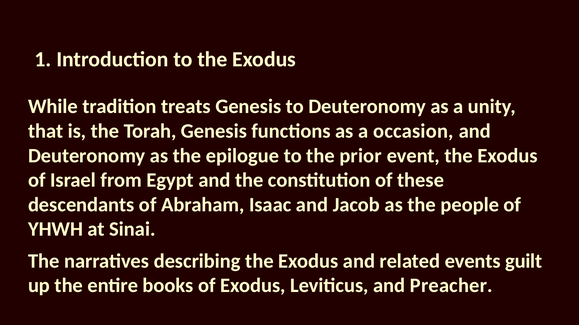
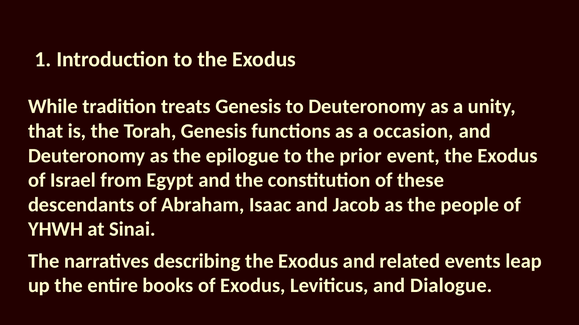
guilt: guilt -> leap
Preacher: Preacher -> Dialogue
